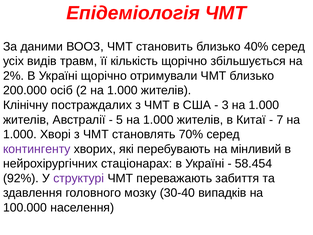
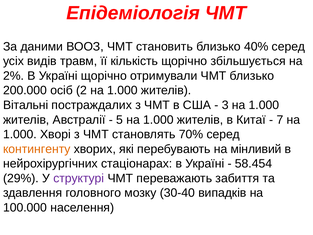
Клінічну: Клінічну -> Вітальні
контингенту colour: purple -> orange
92%: 92% -> 29%
